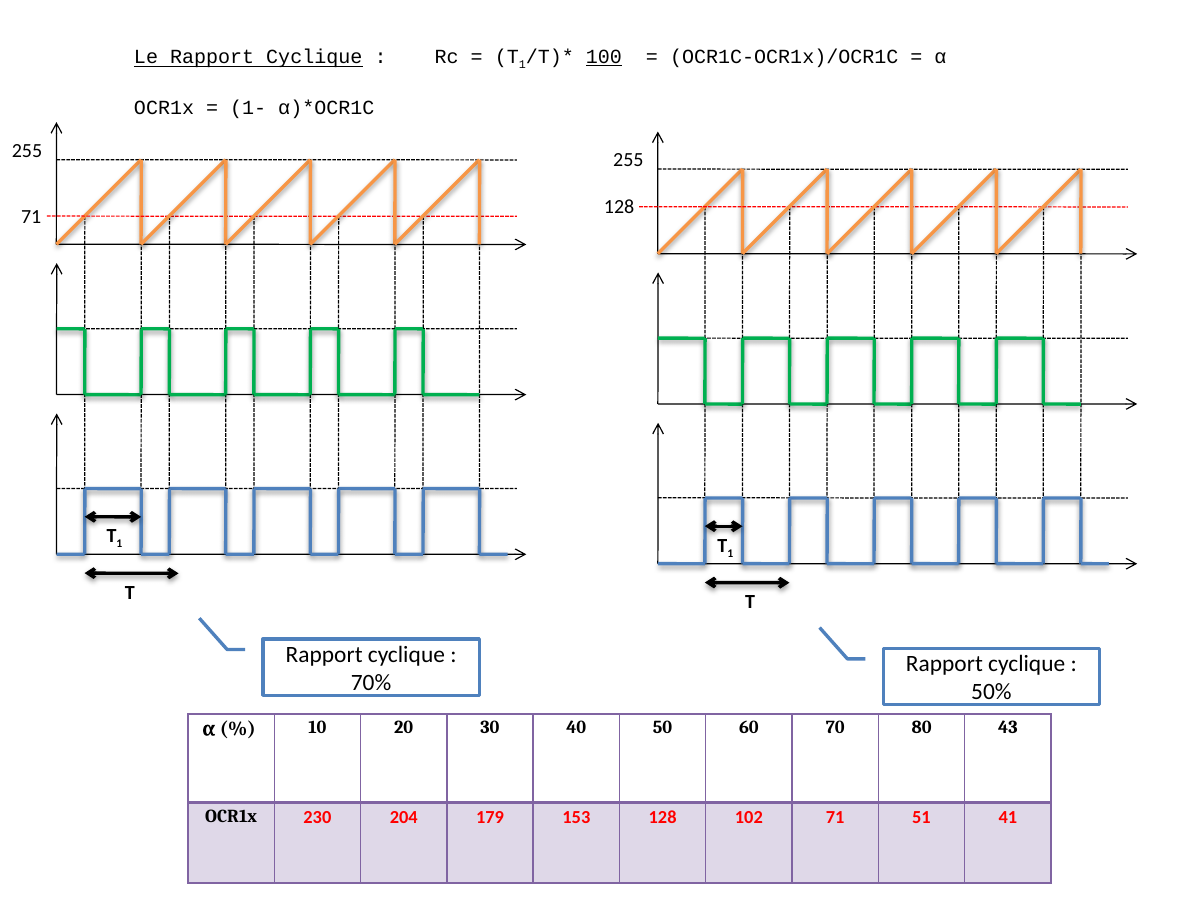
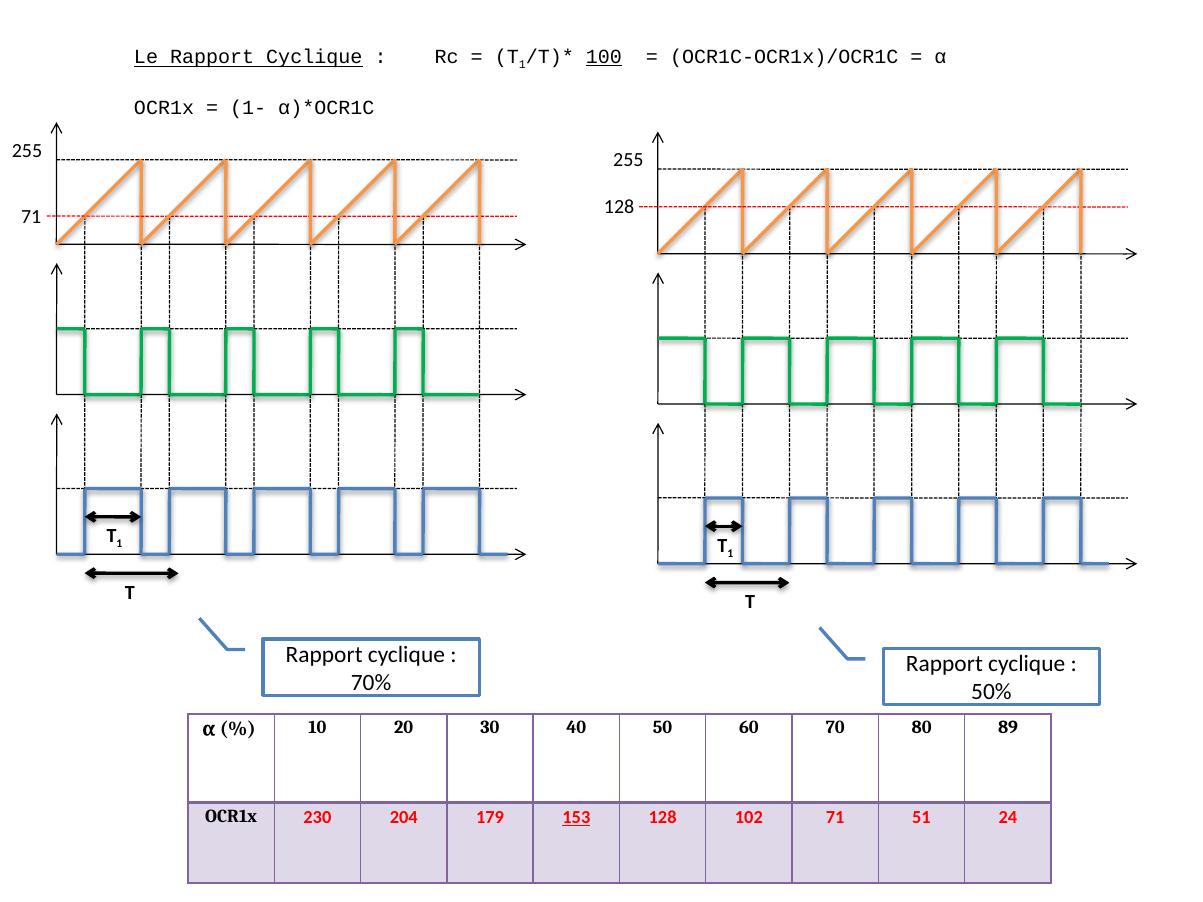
43: 43 -> 89
153 underline: none -> present
41: 41 -> 24
